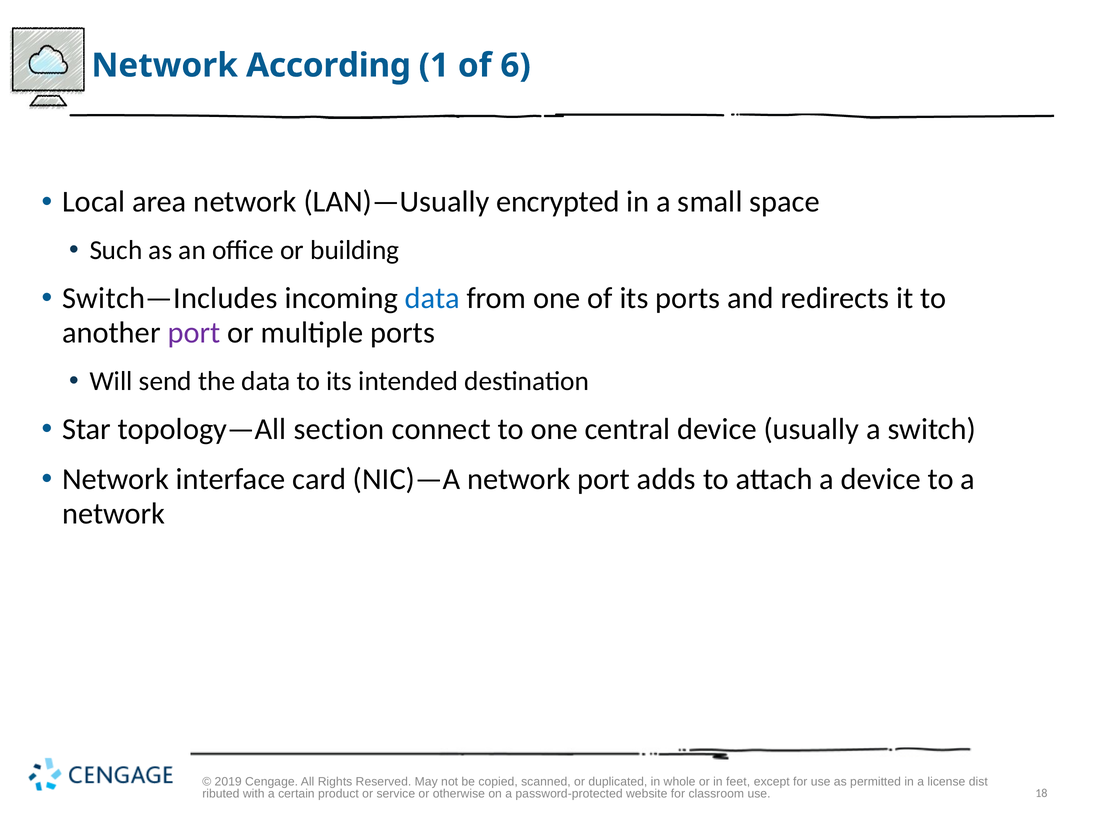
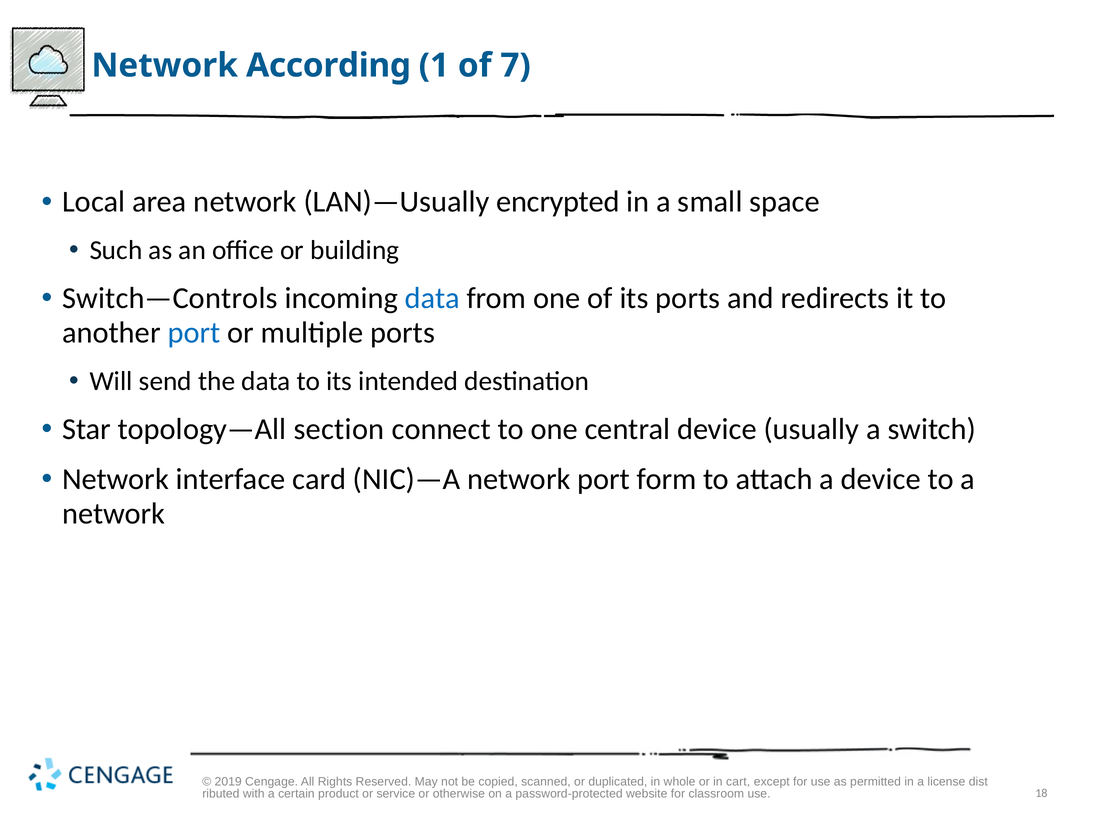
6: 6 -> 7
Switch—Includes: Switch—Includes -> Switch—Controls
port at (194, 333) colour: purple -> blue
adds: adds -> form
feet: feet -> cart
